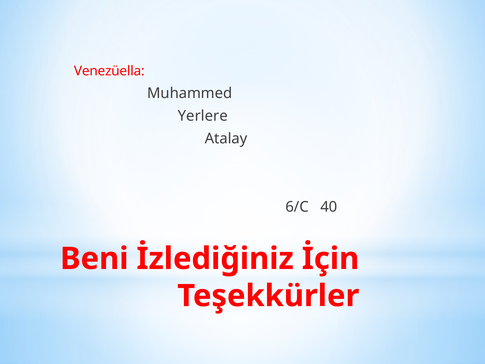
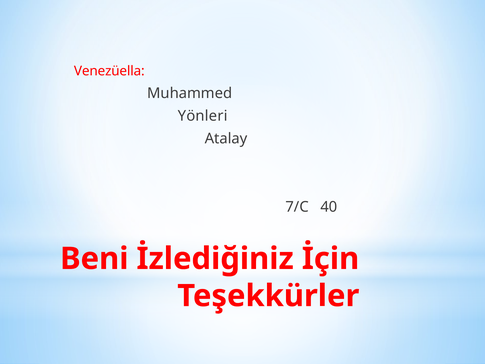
Yerlere: Yerlere -> Yönleri
6/C: 6/C -> 7/C
